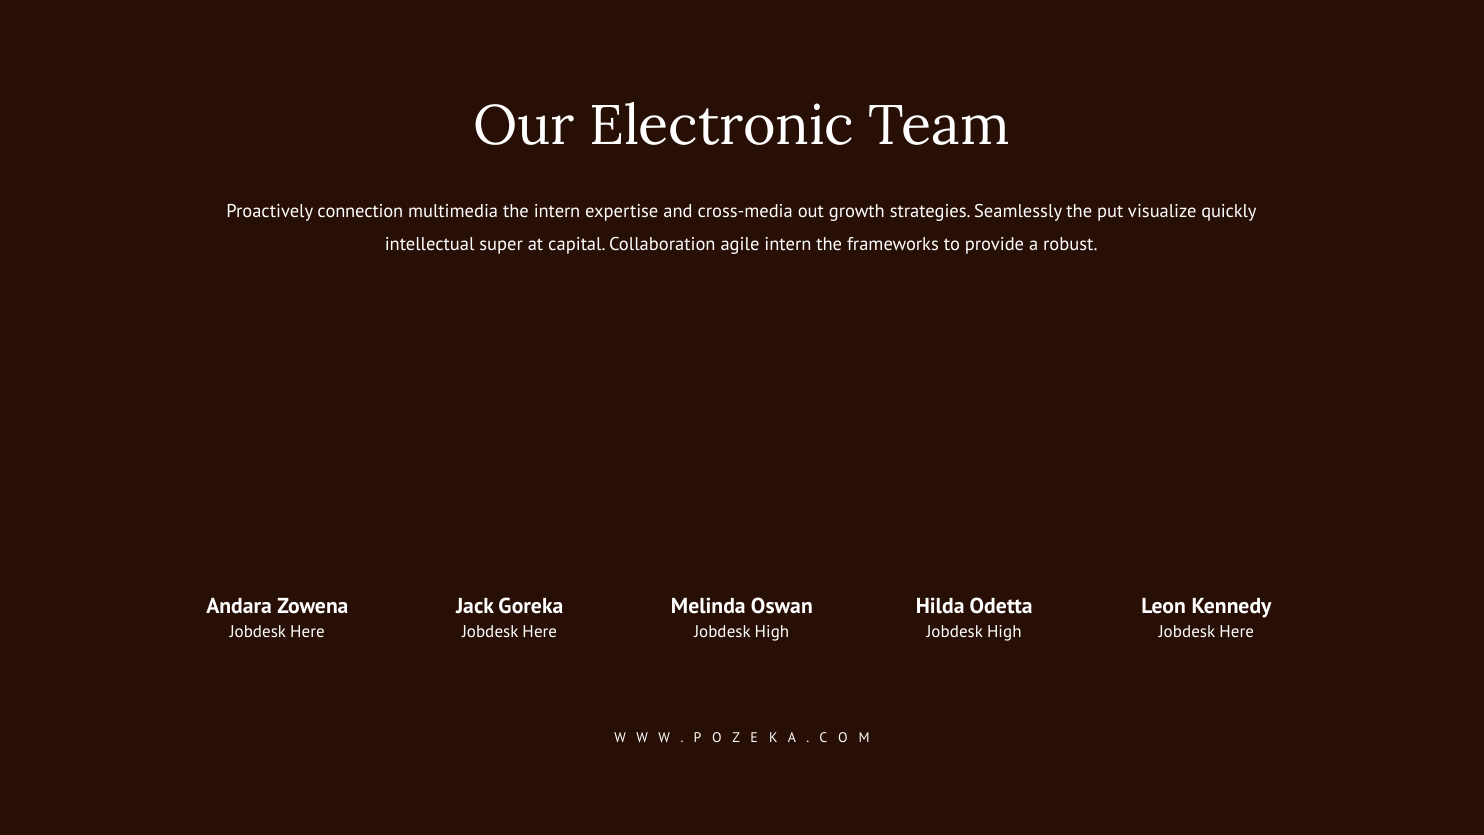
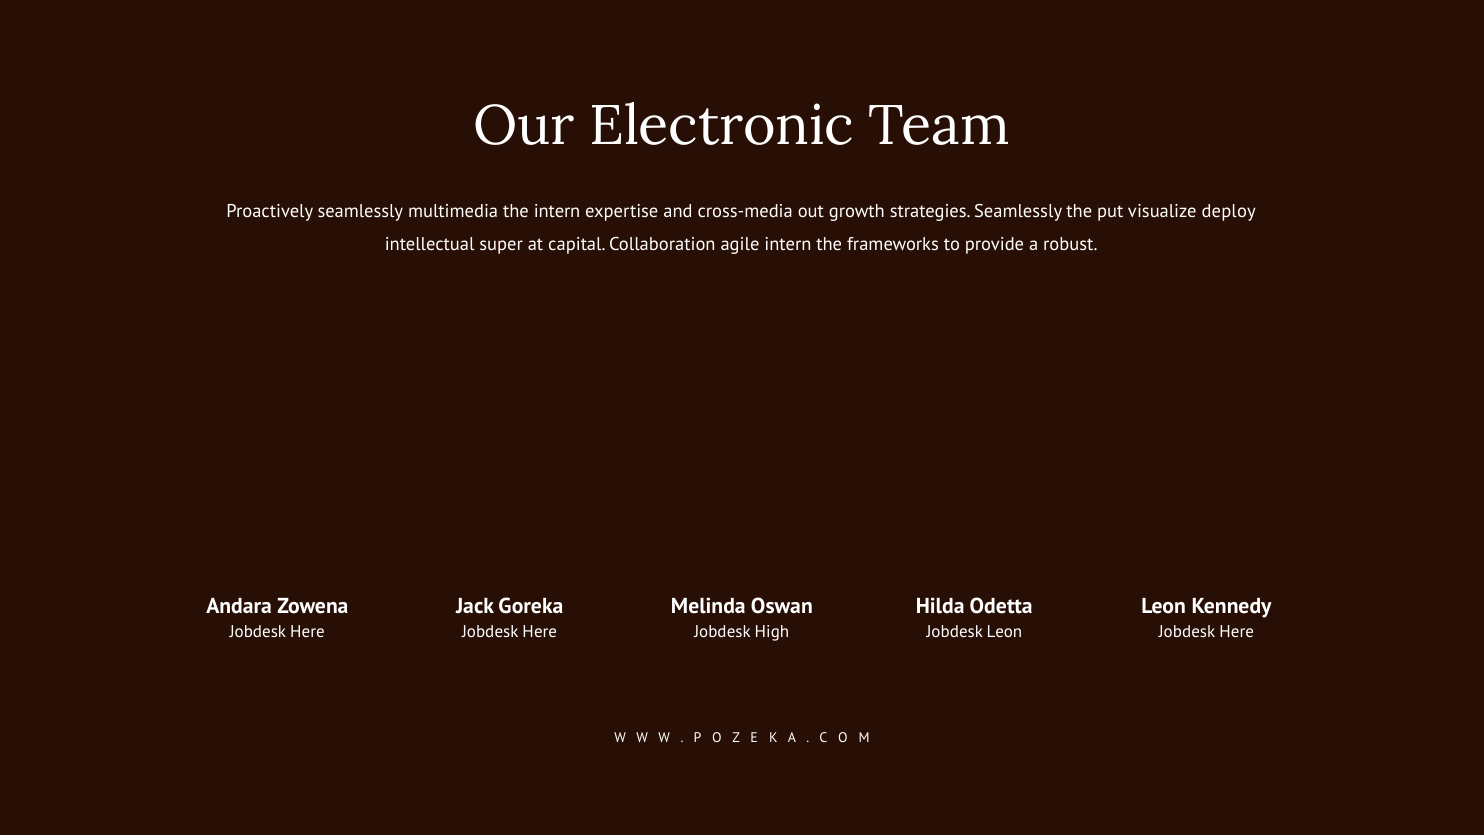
Proactively connection: connection -> seamlessly
quickly: quickly -> deploy
High at (1004, 631): High -> Leon
